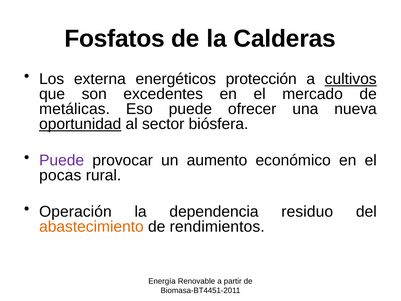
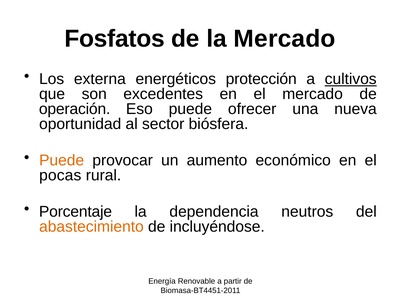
la Calderas: Calderas -> Mercado
metálicas: metálicas -> operación
oportunidad underline: present -> none
Puede at (62, 160) colour: purple -> orange
Operación: Operación -> Porcentaje
residuo: residuo -> neutros
rendimientos: rendimientos -> incluyéndose
